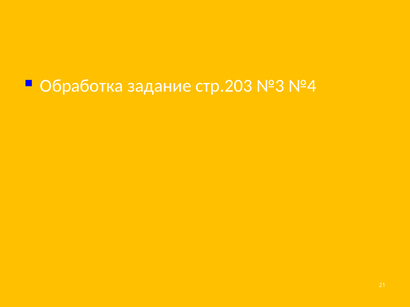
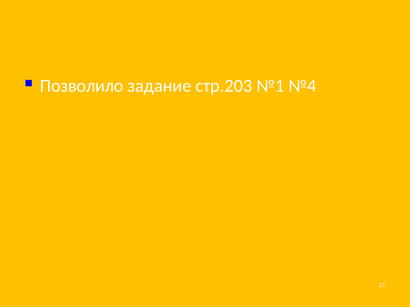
Обработка: Обработка -> Позволило
№3: №3 -> №1
